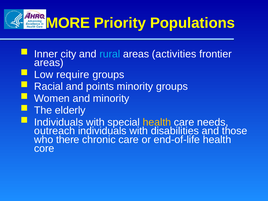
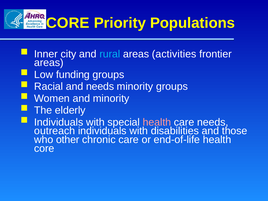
MORE at (68, 23): MORE -> CORE
require: require -> funding
and points: points -> needs
health at (157, 122) colour: yellow -> pink
there: there -> other
